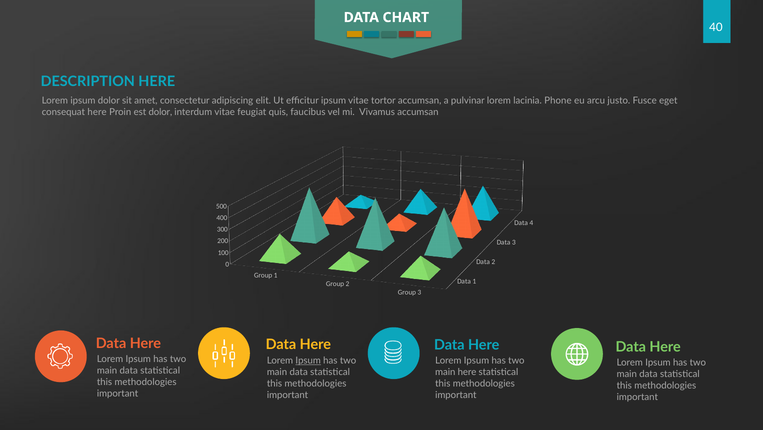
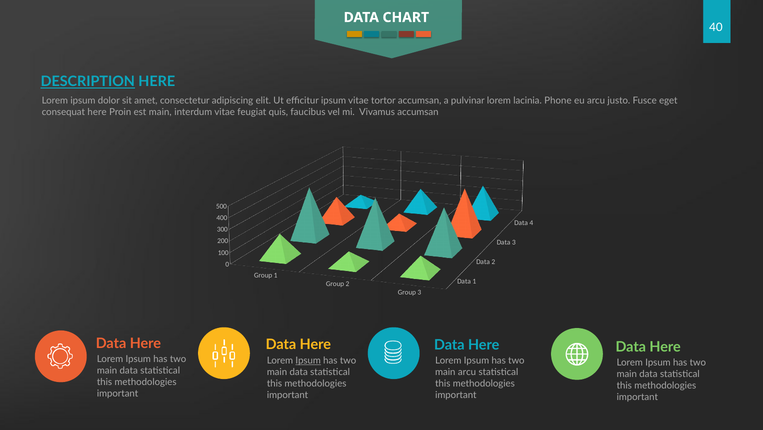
DESCRIPTION underline: none -> present
est dolor: dolor -> main
main here: here -> arcu
